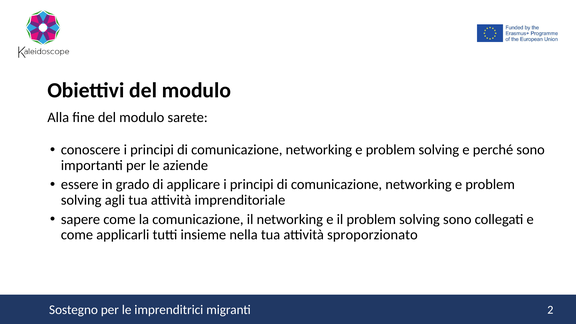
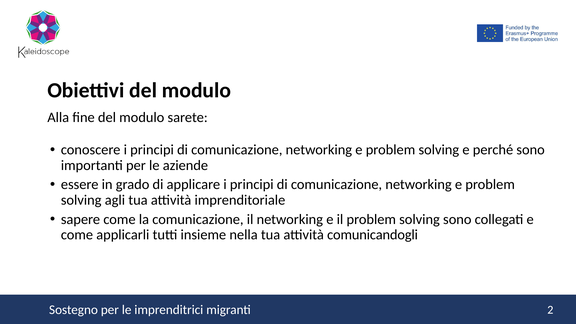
sproporzionato: sproporzionato -> comunicandogli
